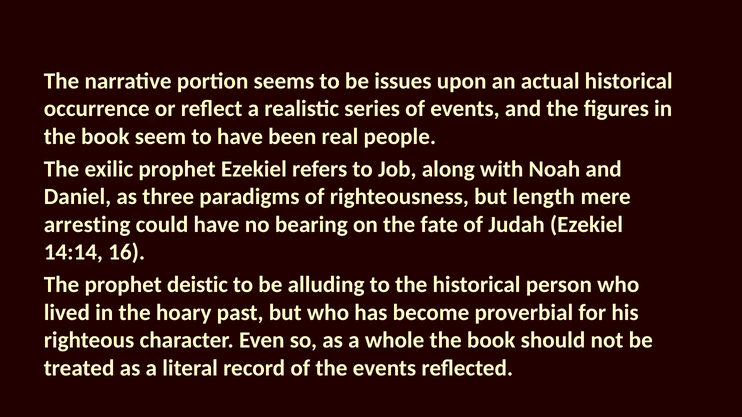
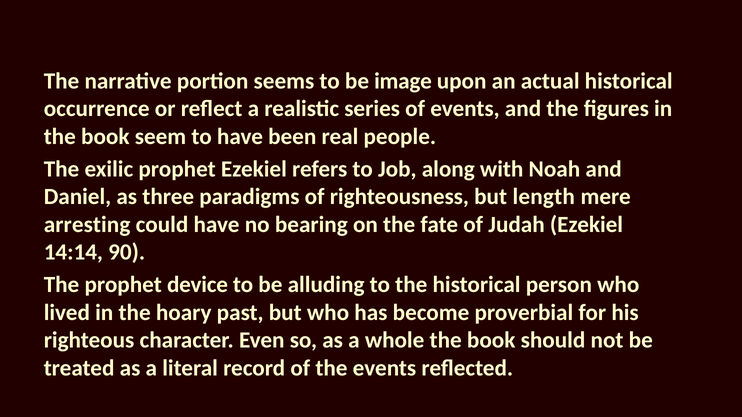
issues: issues -> image
16: 16 -> 90
deistic: deistic -> device
